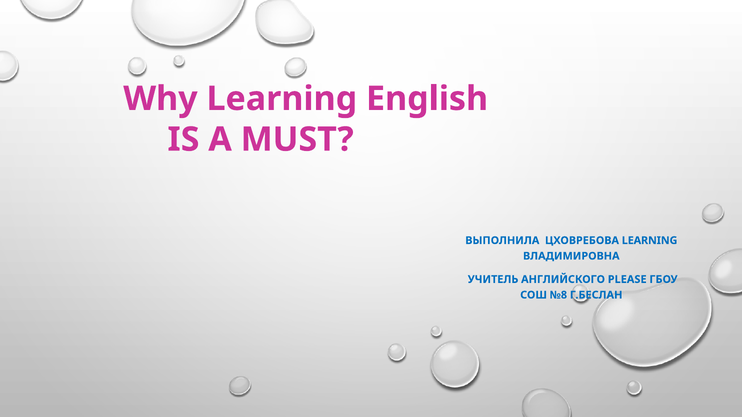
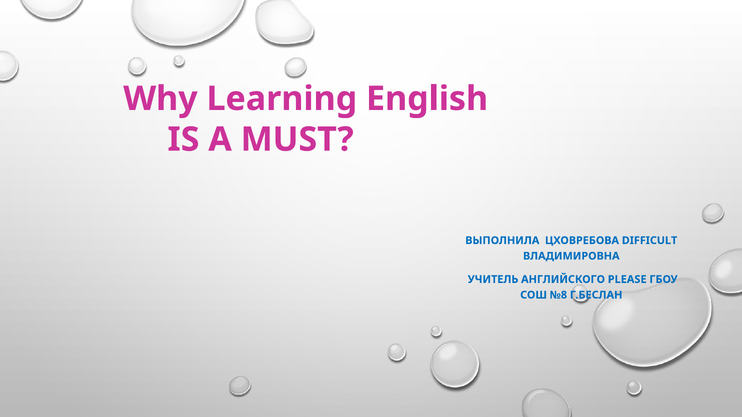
ЦХОВРЕБОВА LEARNING: LEARNING -> DIFFICULT
